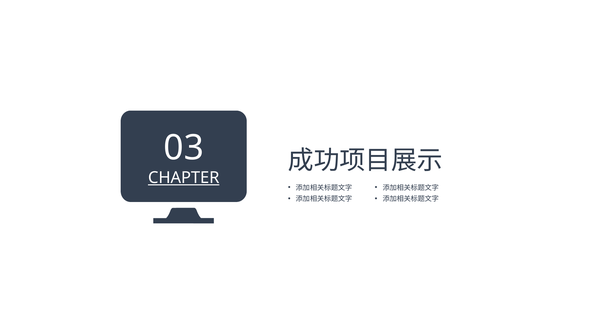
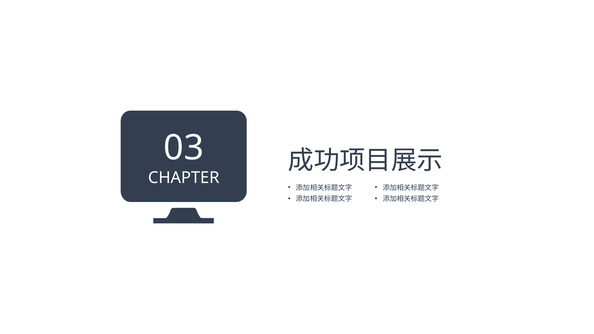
CHAPTER underline: present -> none
